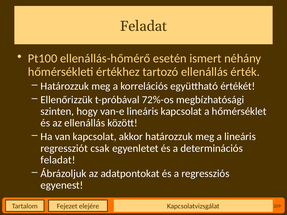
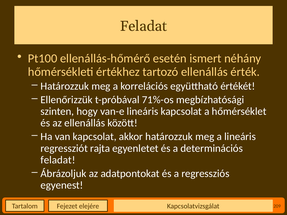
72%-os: 72%-os -> 71%-os
csak: csak -> rajta
